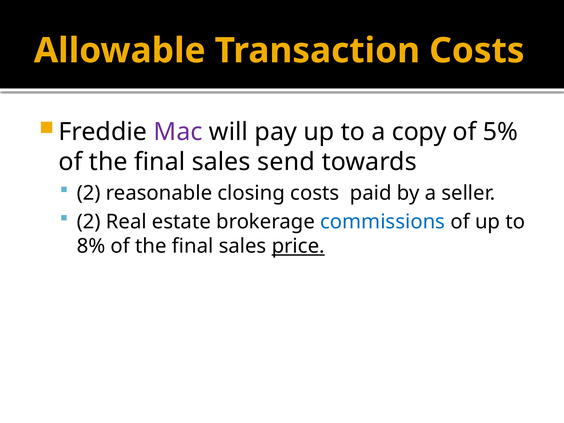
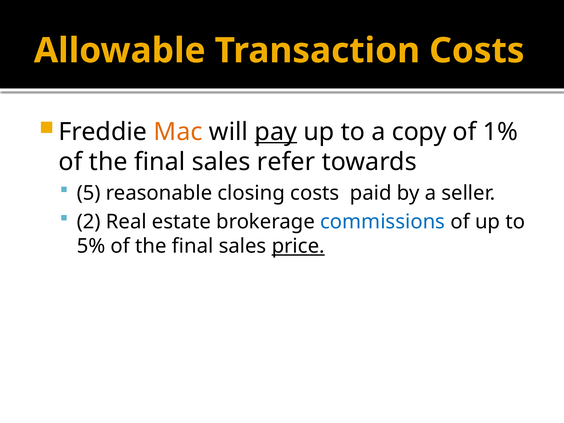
Mac colour: purple -> orange
pay underline: none -> present
5%: 5% -> 1%
send: send -> refer
2 at (89, 193): 2 -> 5
8%: 8% -> 5%
